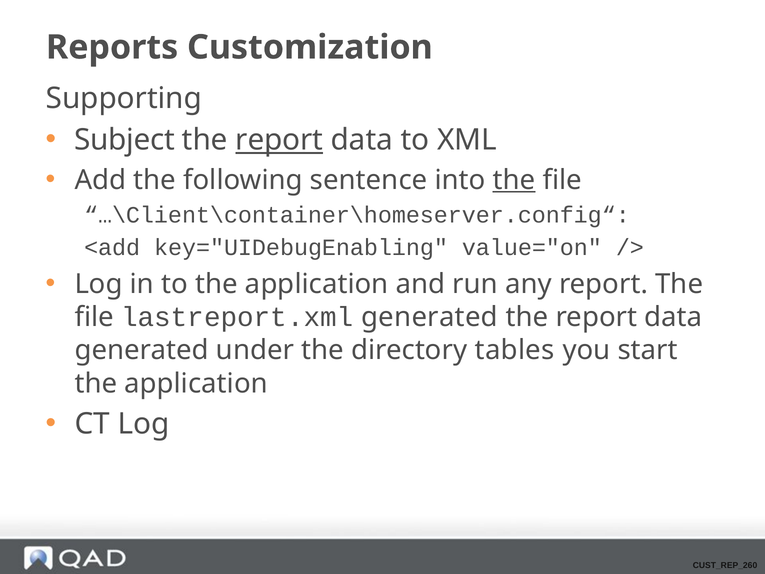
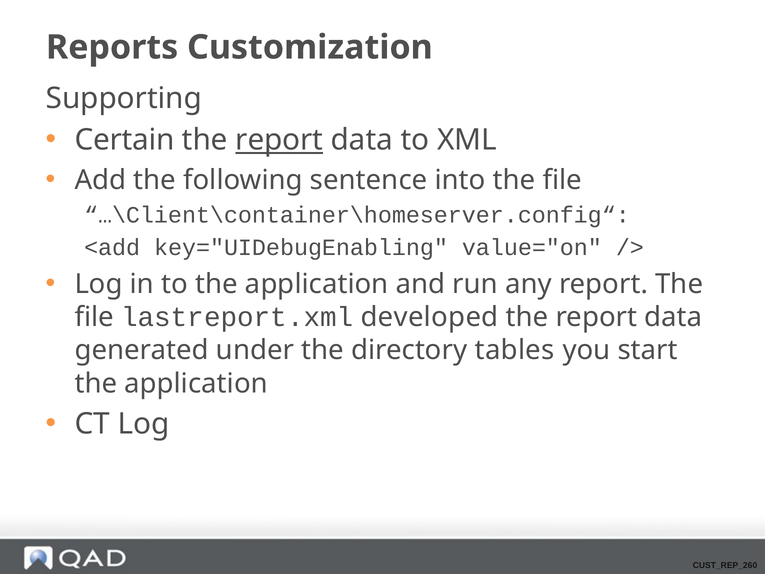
Subject: Subject -> Certain
the at (514, 180) underline: present -> none
lastreport.xml generated: generated -> developed
